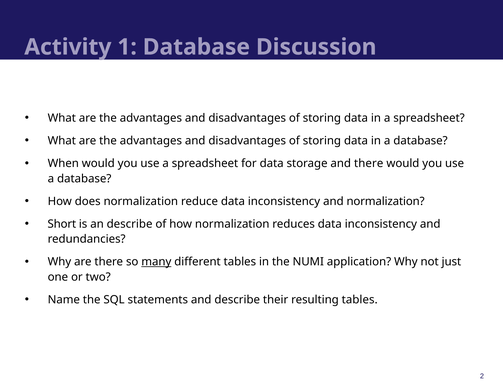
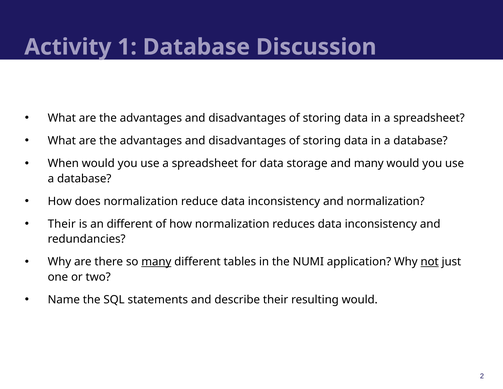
and there: there -> many
Short at (62, 224): Short -> Their
an describe: describe -> different
not underline: none -> present
resulting tables: tables -> would
